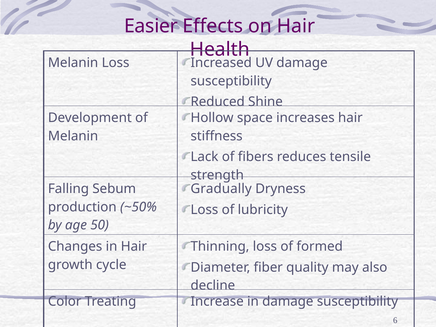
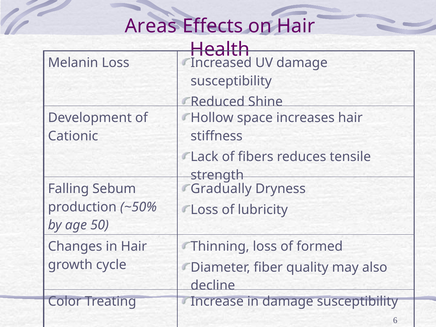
Easier: Easier -> Areas
Melanin at (73, 136): Melanin -> Cationic
